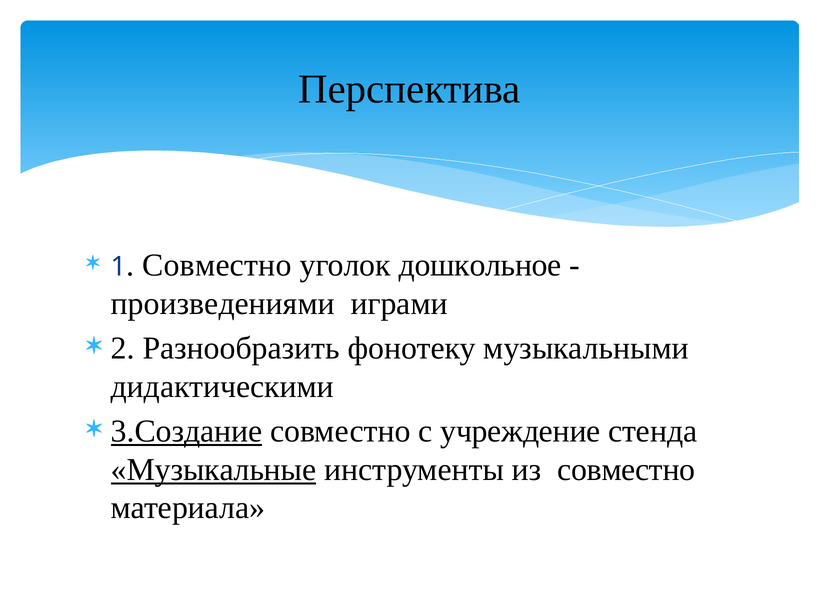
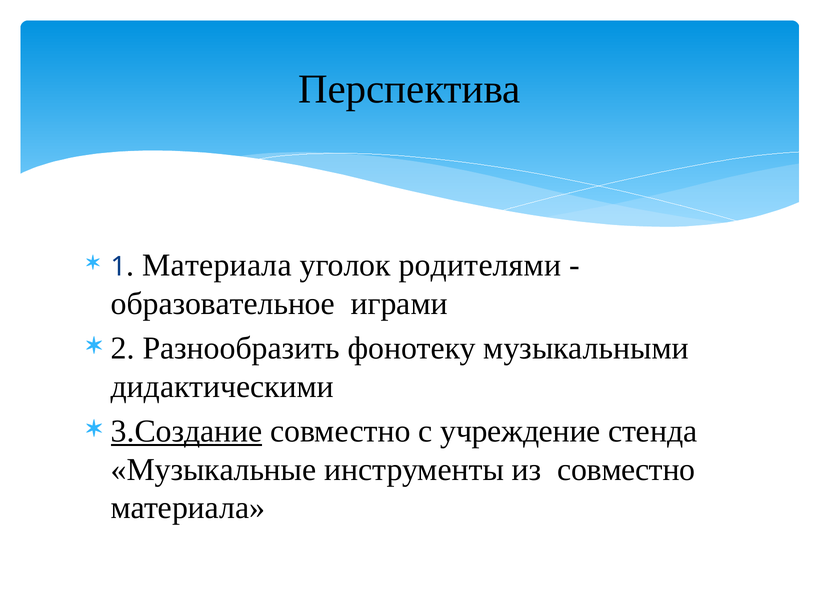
Совместно at (217, 265): Совместно -> Материала
дошкольное: дошкольное -> родителями
произведениями: произведениями -> образовательное
Музыкальные underline: present -> none
